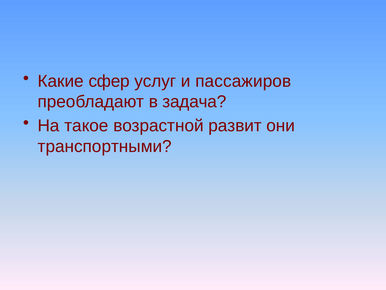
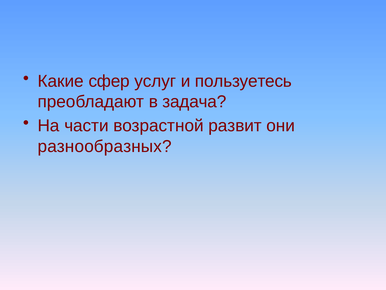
пассажиров: пассажиров -> пользуетесь
такое: такое -> части
транспортными: транспортными -> разнообразных
